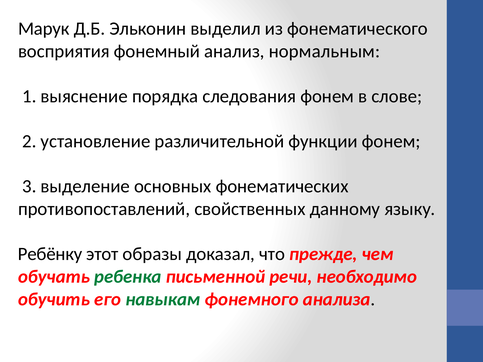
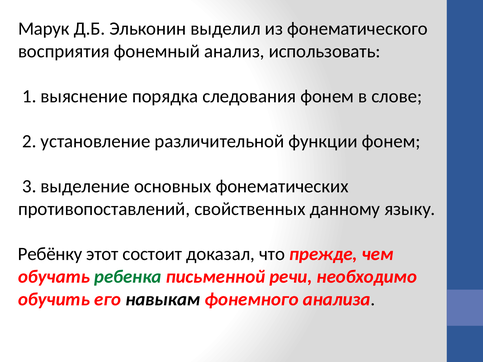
нормальным: нормальным -> использовать
образы: образы -> состоит
навыкам colour: green -> black
